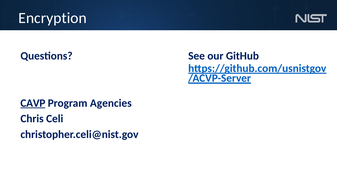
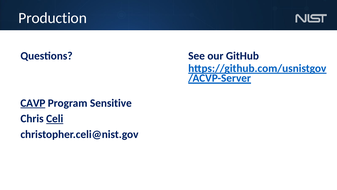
Encryption: Encryption -> Production
Agencies: Agencies -> Sensitive
Celi underline: none -> present
